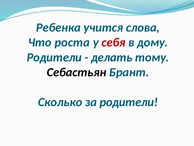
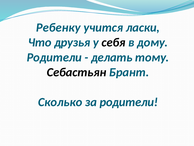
Ребенка: Ребенка -> Ребенку
слова: слова -> ласки
роста: роста -> друзья
себя colour: red -> black
